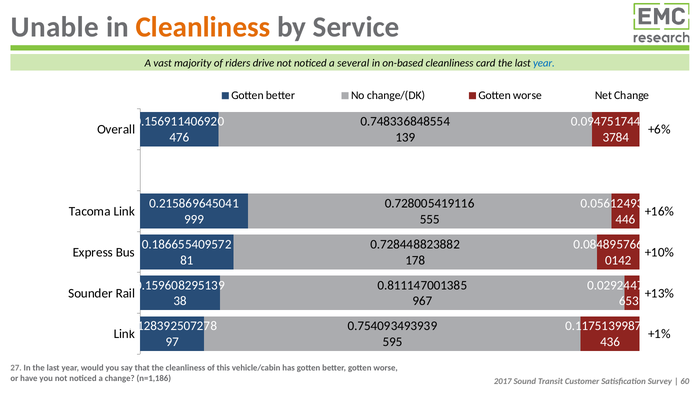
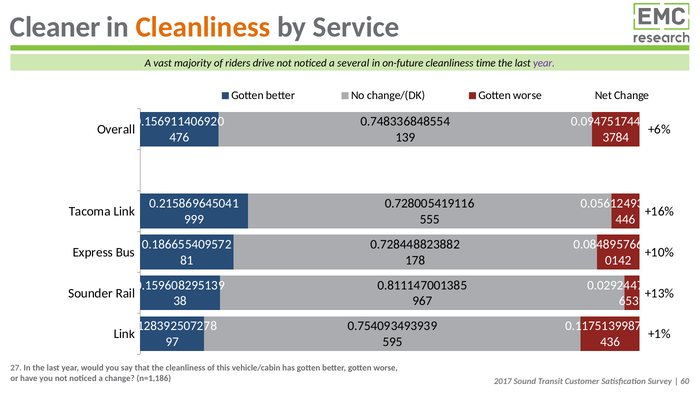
Unable: Unable -> Cleaner
on-based: on-based -> on-future
card: card -> time
year at (544, 63) colour: blue -> purple
